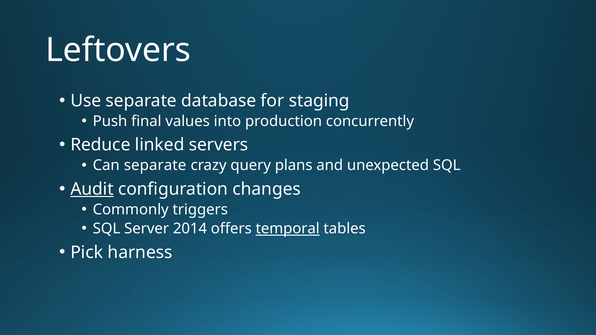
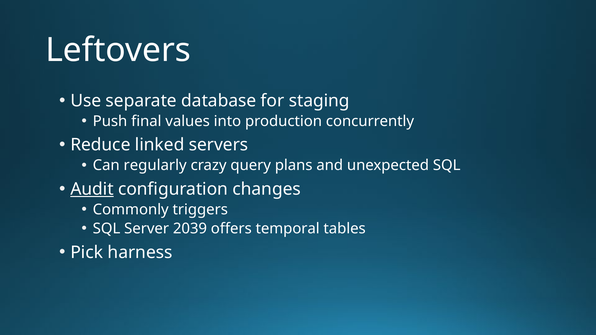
Can separate: separate -> regularly
2014: 2014 -> 2039
temporal underline: present -> none
